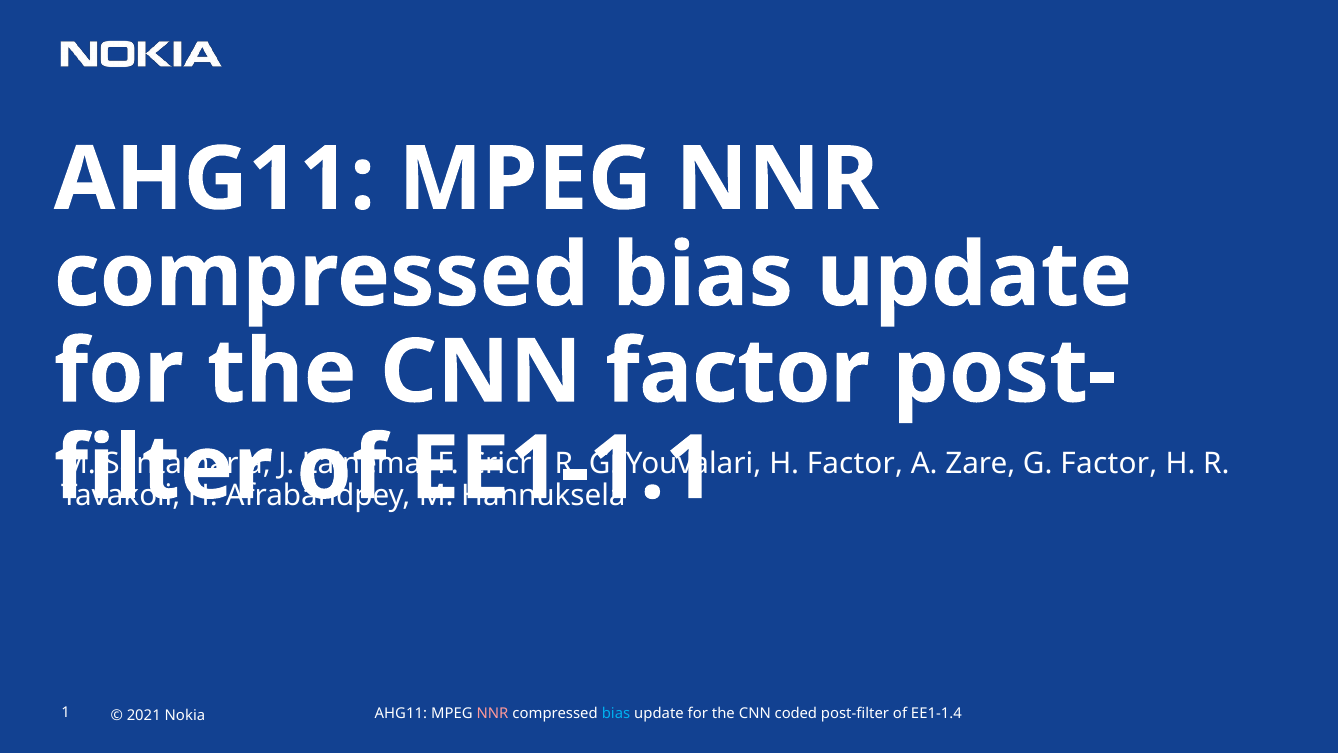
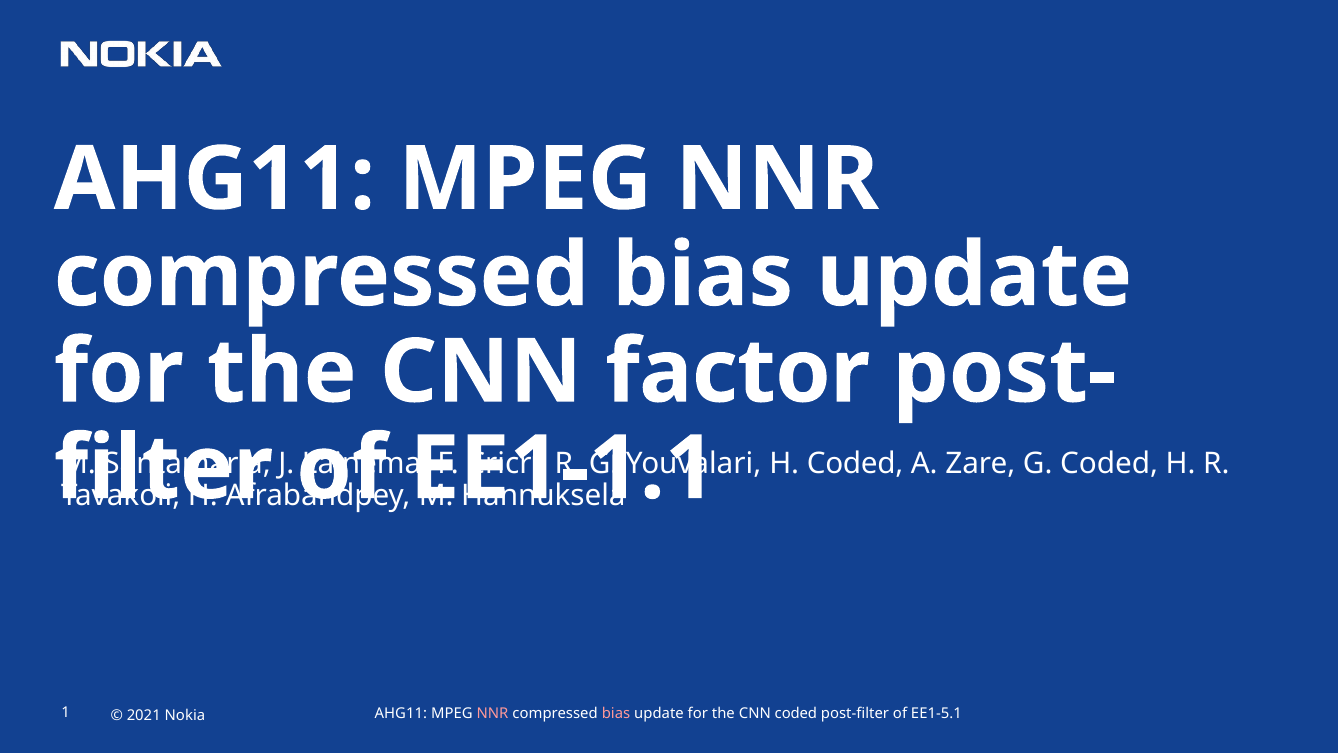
H Factor: Factor -> Coded
G Factor: Factor -> Coded
bias at (616, 713) colour: light blue -> pink
EE1-1.4: EE1-1.4 -> EE1-5.1
